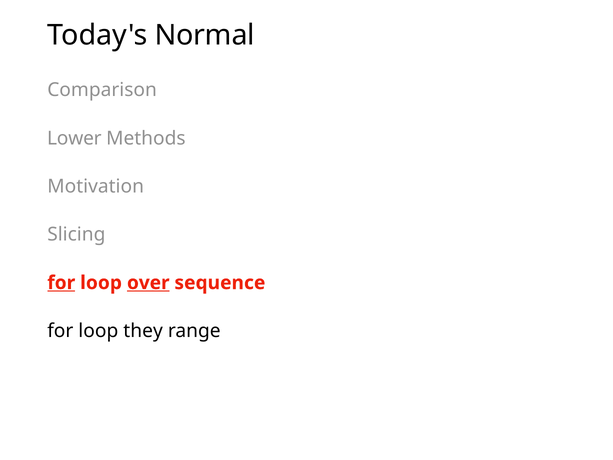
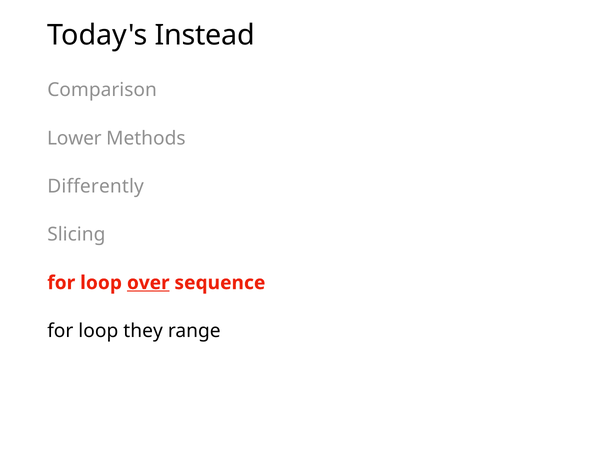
Normal: Normal -> Instead
Motivation: Motivation -> Differently
for at (61, 283) underline: present -> none
